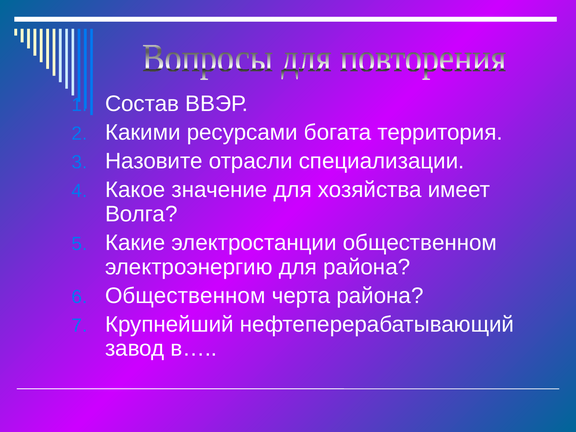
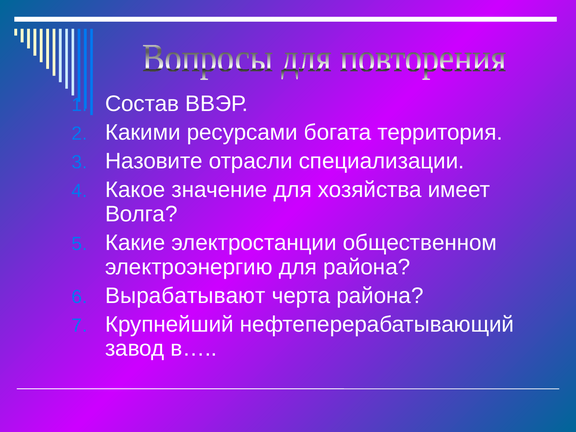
Общественном at (185, 296): Общественном -> Вырабатывают
